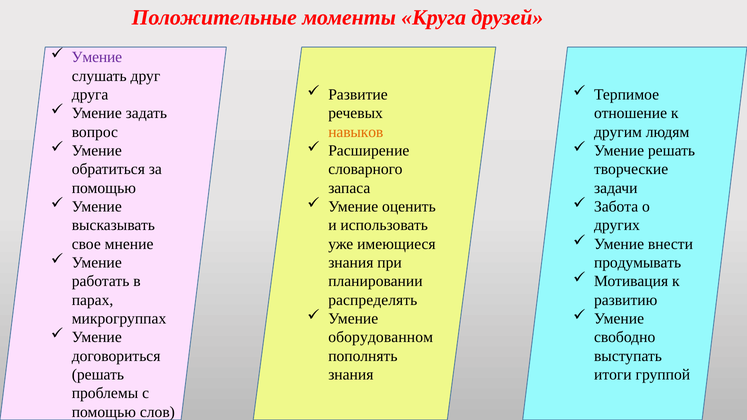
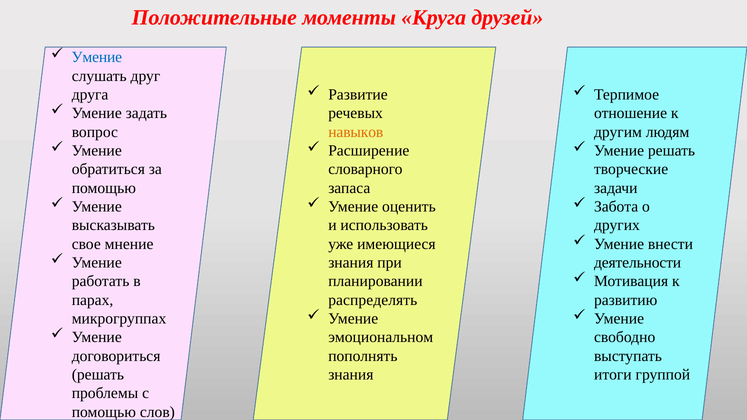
Умение at (97, 57) colour: purple -> blue
продумывать: продумывать -> деятельности
оборудованном: оборудованном -> эмоциональном
